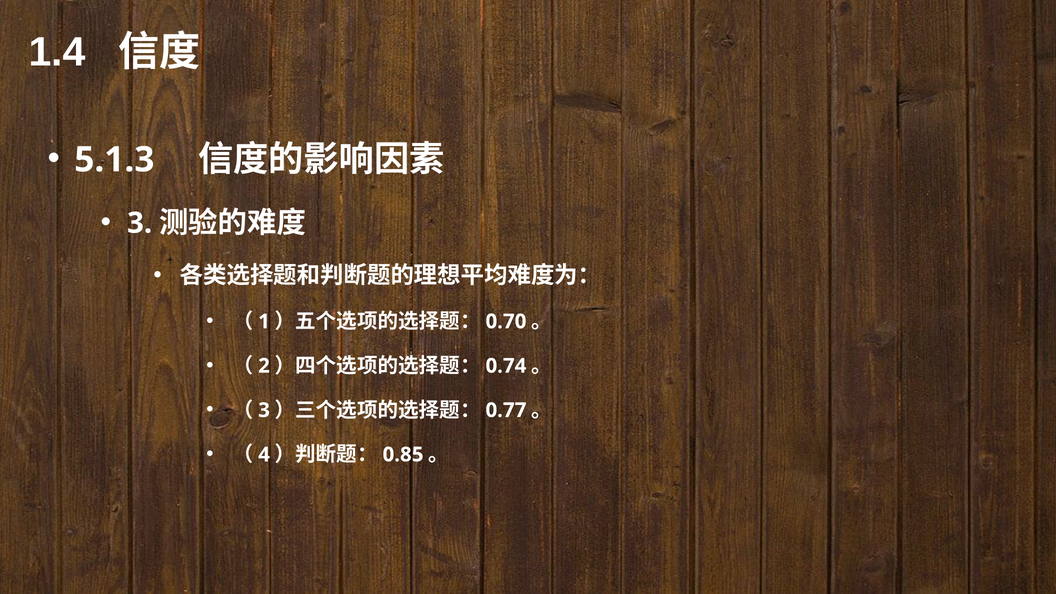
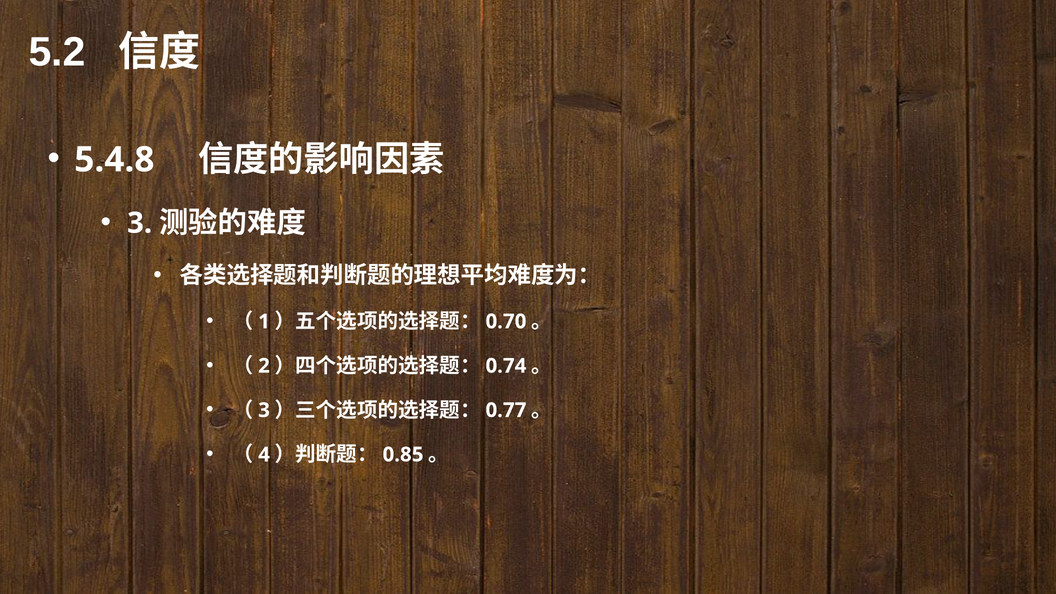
1.4: 1.4 -> 5.2
5.1.3: 5.1.3 -> 5.4.8
